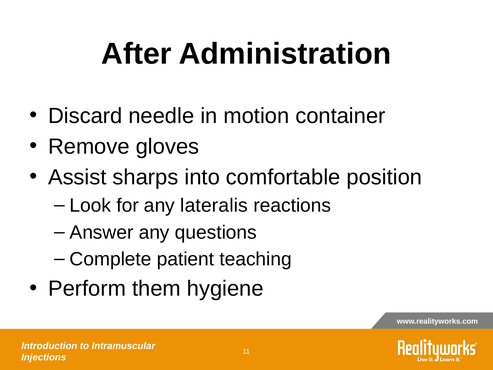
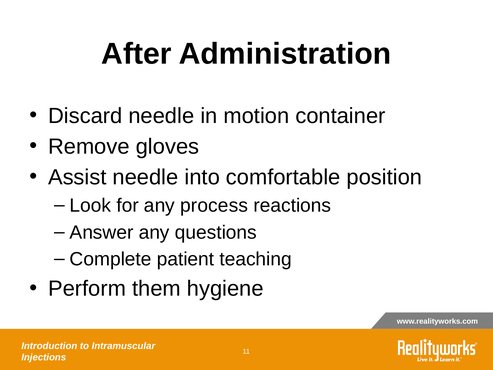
Assist sharps: sharps -> needle
lateralis: lateralis -> process
